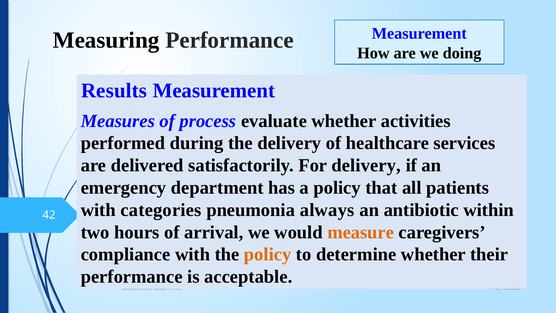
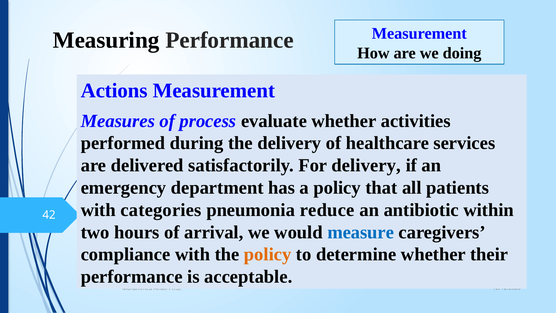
Results: Results -> Actions
always: always -> reduce
measure colour: orange -> blue
